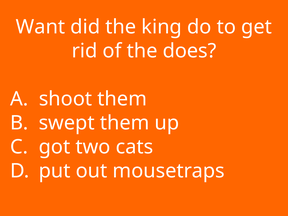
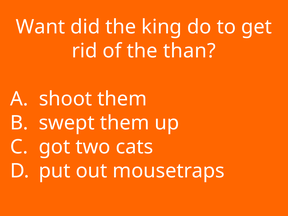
does: does -> than
